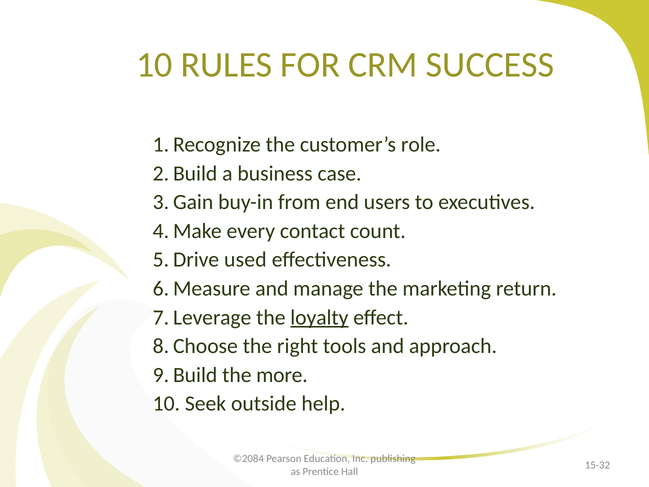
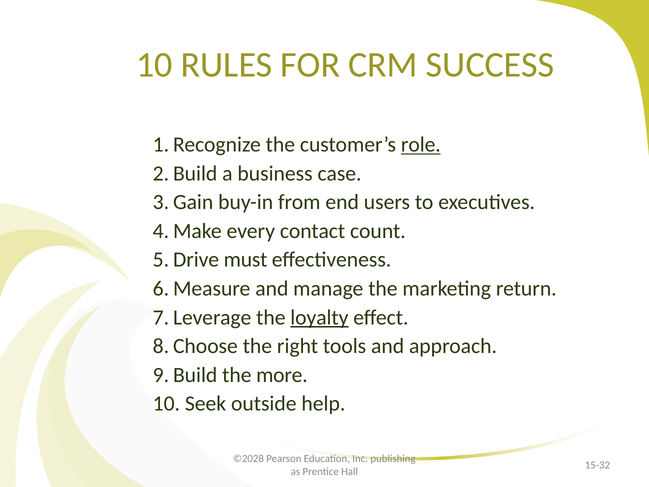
role underline: none -> present
used: used -> must
©2084: ©2084 -> ©2028
